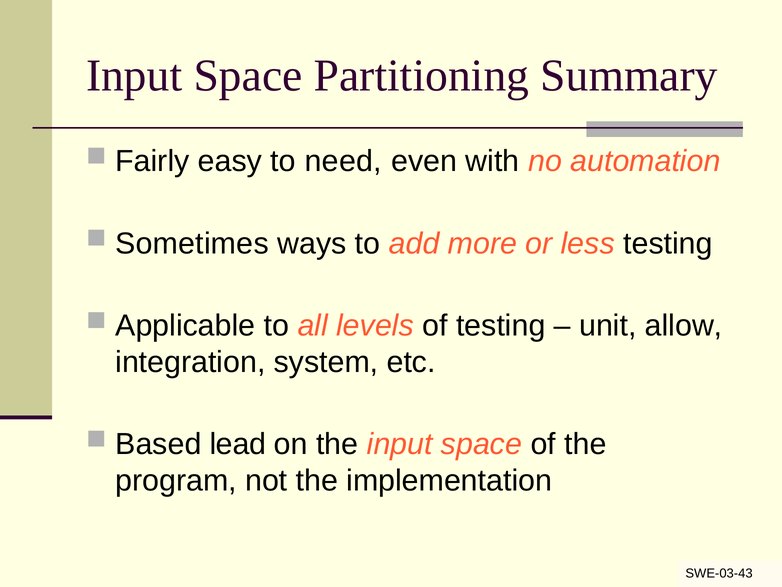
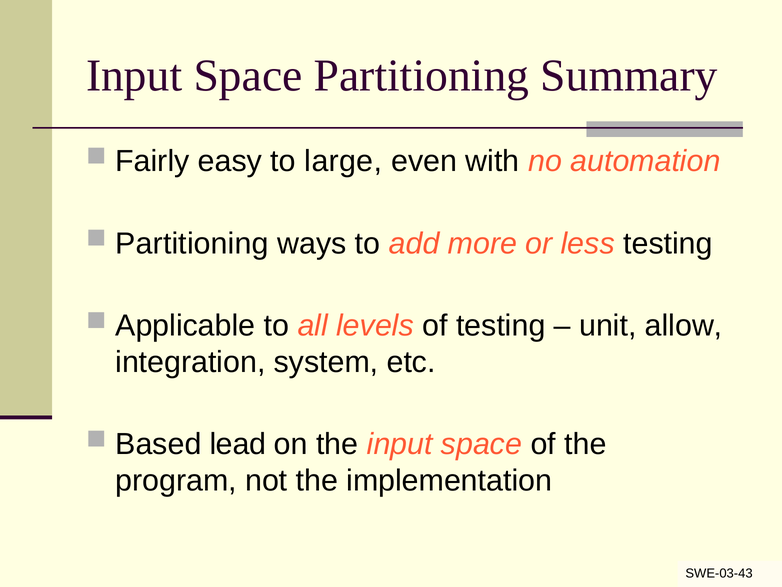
need: need -> large
Sometimes at (192, 243): Sometimes -> Partitioning
